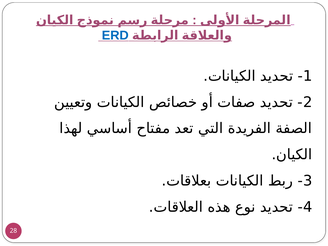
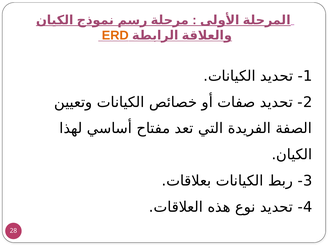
ERD colour: blue -> orange
